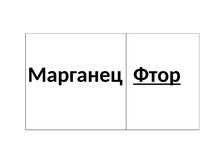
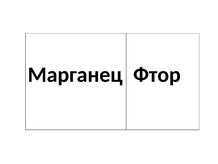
Фтор underline: present -> none
